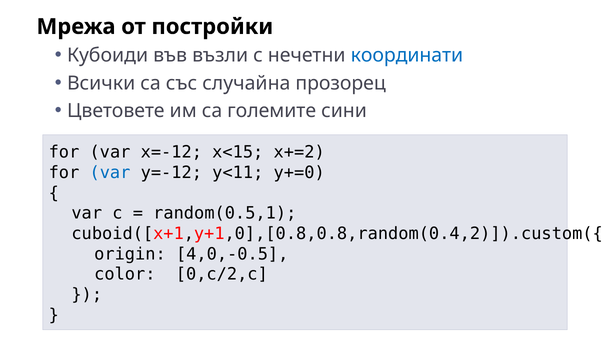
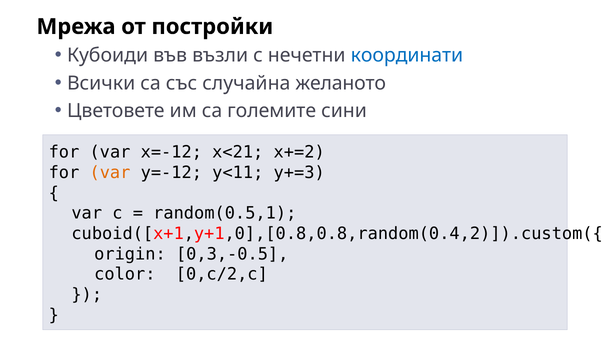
прозорец: прозорец -> желаното
x<15: x<15 -> x<21
var at (110, 173) colour: blue -> orange
y+=0: y+=0 -> y+=3
4,0,-0.5: 4,0,-0.5 -> 0,3,-0.5
